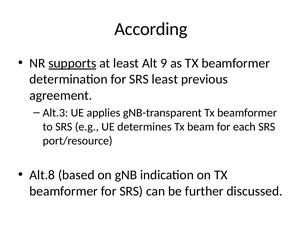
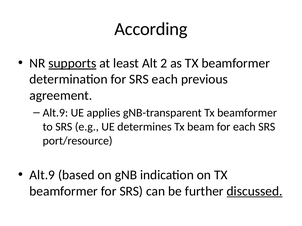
9: 9 -> 2
SRS least: least -> each
Alt.3 at (55, 113): Alt.3 -> Alt.9
Alt.8 at (42, 175): Alt.8 -> Alt.9
discussed underline: none -> present
